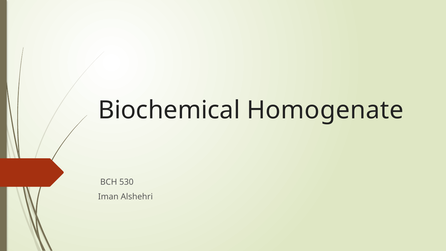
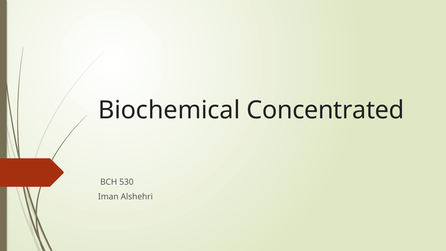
Homogenate: Homogenate -> Concentrated
